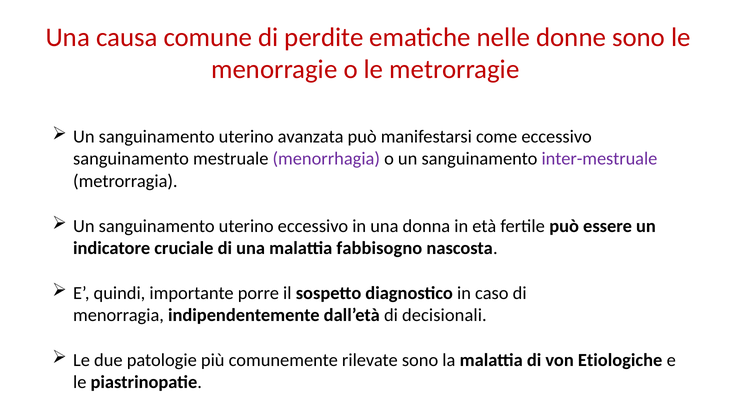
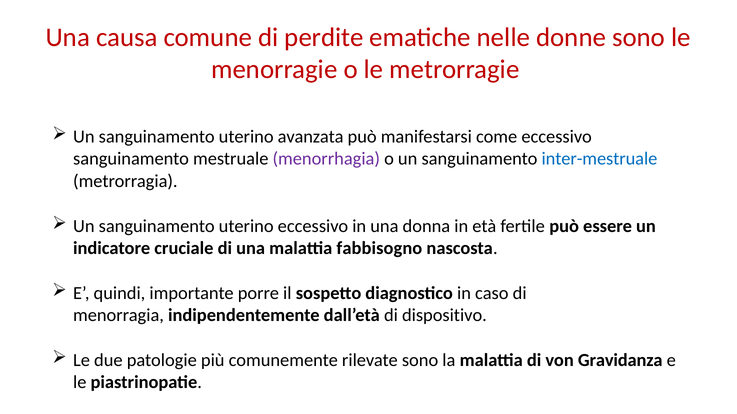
inter-mestruale colour: purple -> blue
decisionali: decisionali -> dispositivo
Etiologiche: Etiologiche -> Gravidanza
